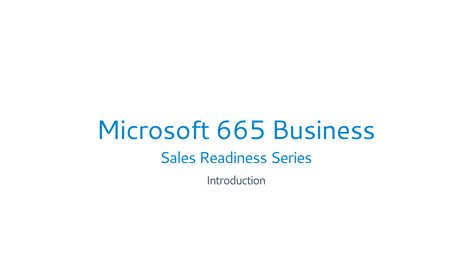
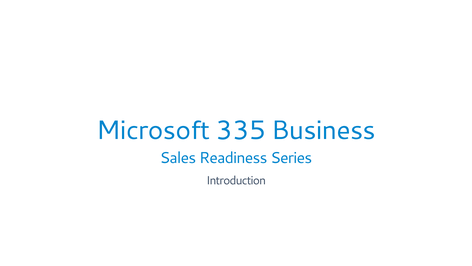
665: 665 -> 335
